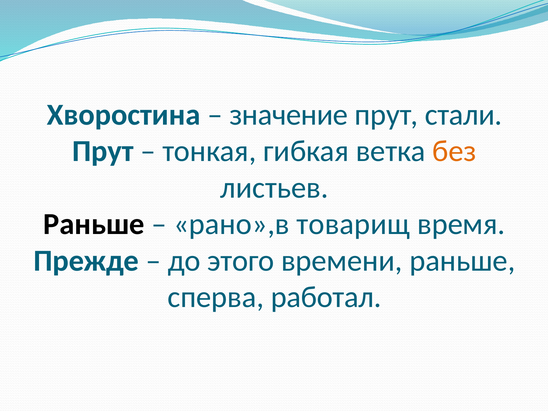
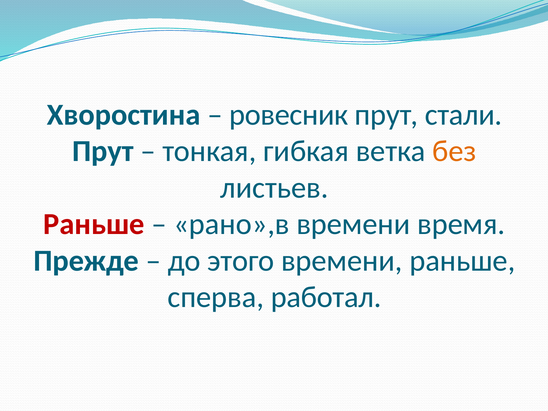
значение: значение -> ровесник
Раньше at (94, 224) colour: black -> red
рано»,в товарищ: товарищ -> времени
